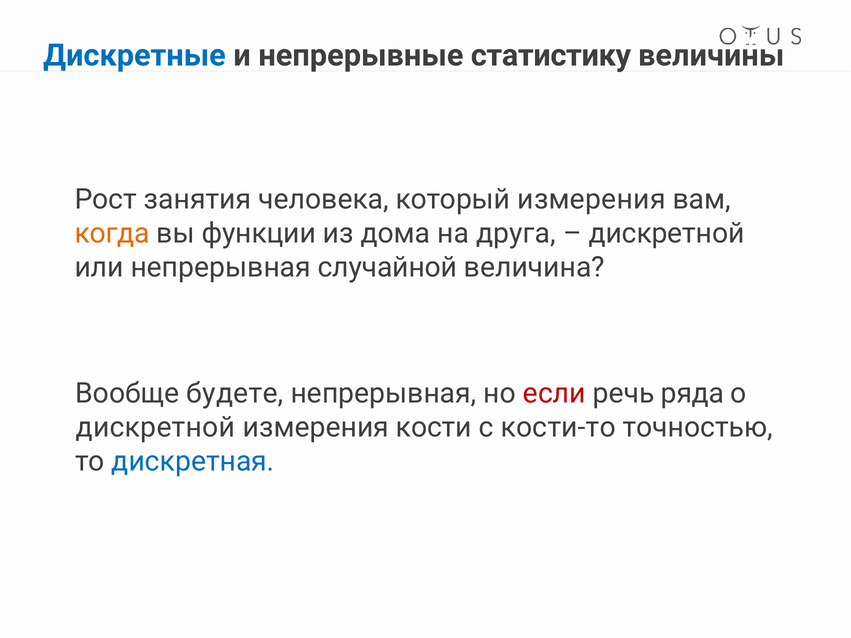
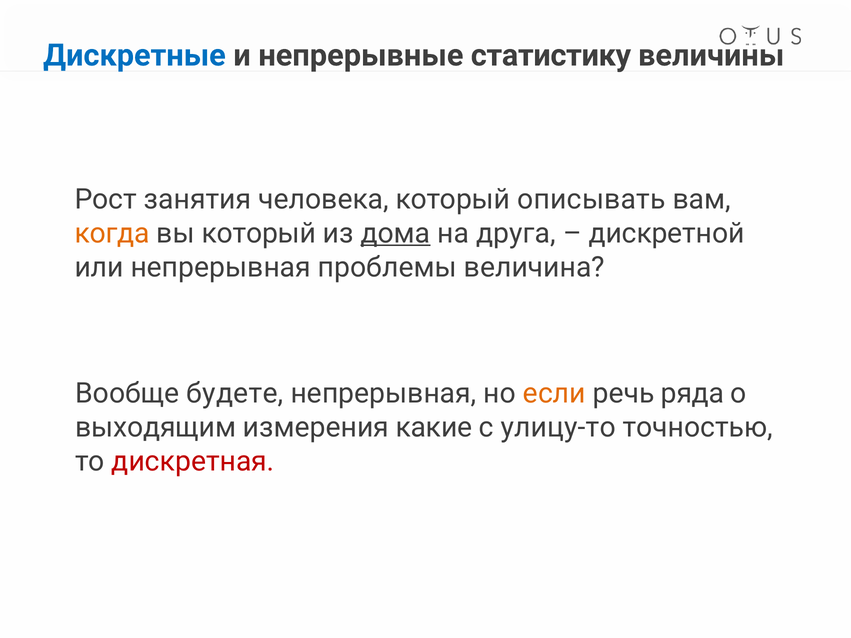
который измерения: измерения -> описывать
вы функции: функции -> который
дома underline: none -> present
случайной: случайной -> проблемы
если colour: red -> orange
дискретной at (155, 428): дискретной -> выходящим
кости: кости -> какие
кости-то: кости-то -> улицу-то
дискретная colour: blue -> red
